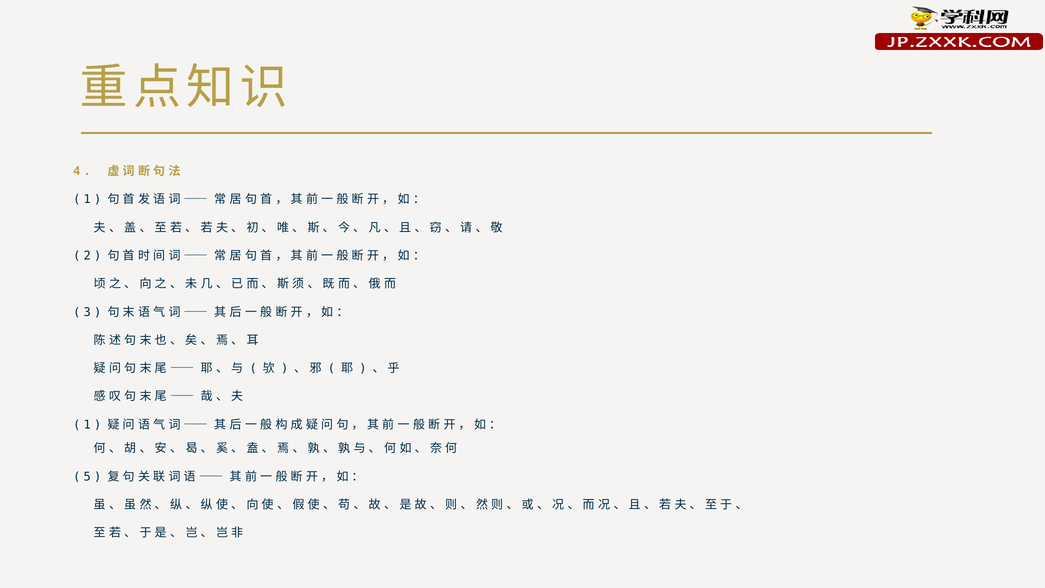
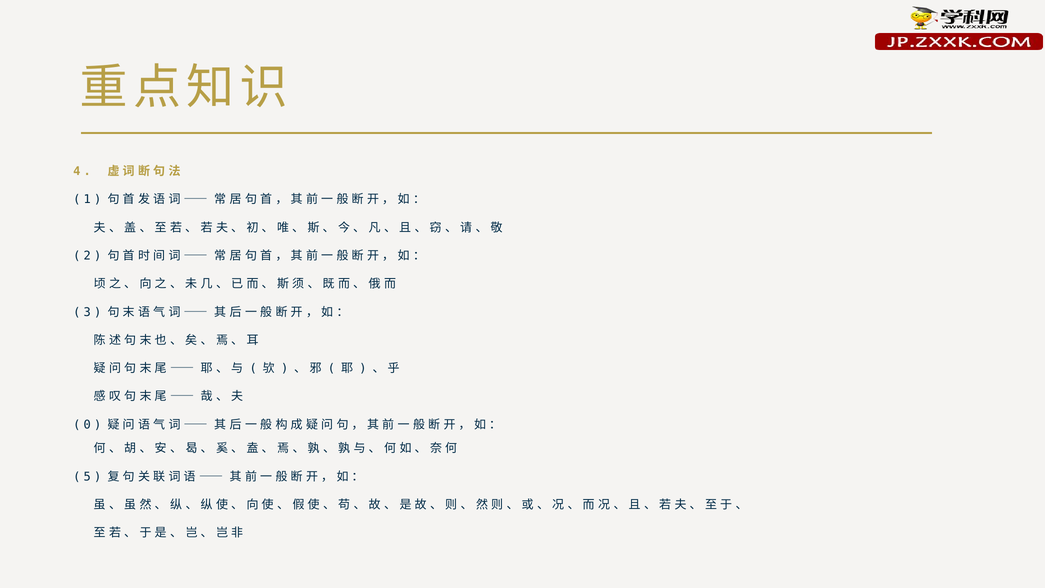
1 at (87, 425): 1 -> 0
